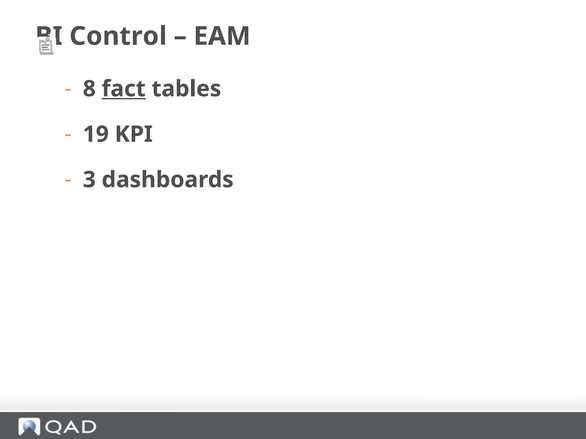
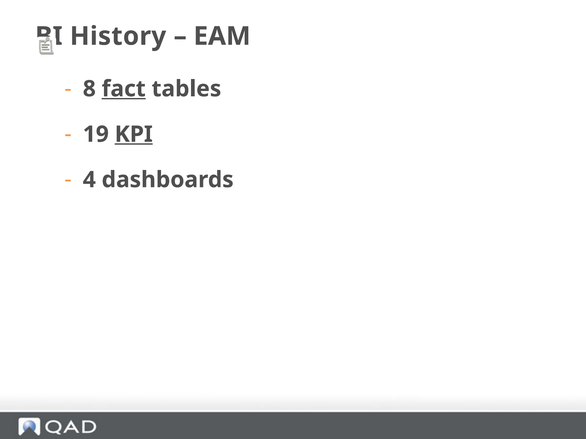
Control: Control -> History
KPI underline: none -> present
3: 3 -> 4
